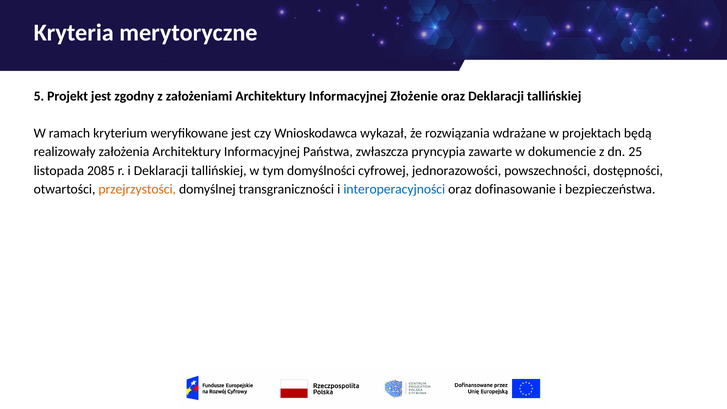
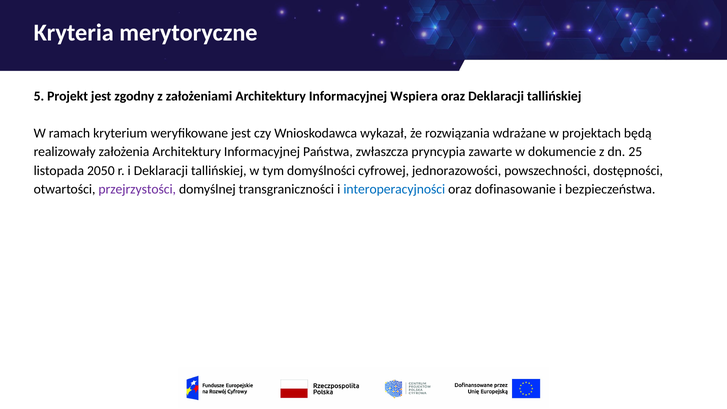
Złożenie: Złożenie -> Wspiera
2085: 2085 -> 2050
przejrzystości colour: orange -> purple
